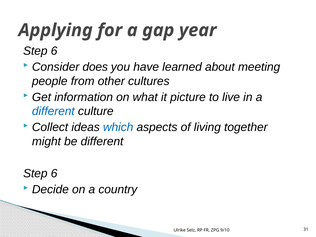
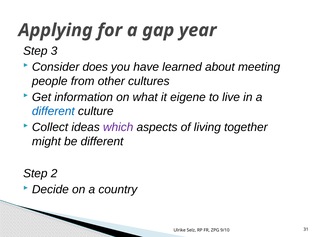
6 at (54, 51): 6 -> 3
picture: picture -> eigene
which colour: blue -> purple
6 at (54, 174): 6 -> 2
